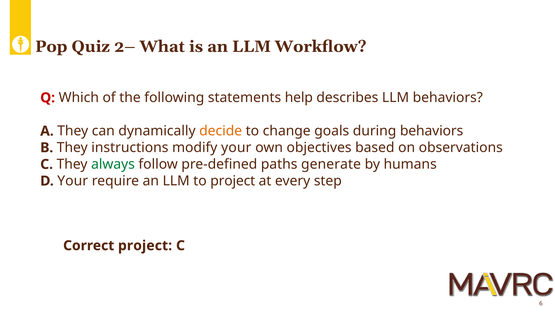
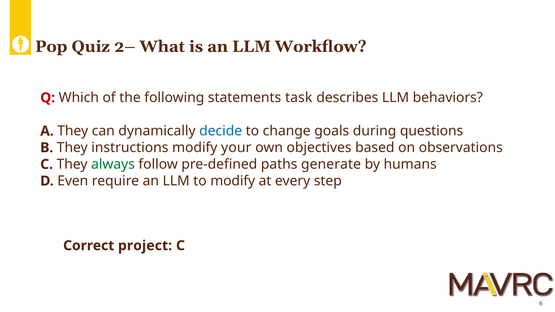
help: help -> task
decide colour: orange -> blue
during behaviors: behaviors -> questions
D Your: Your -> Even
to project: project -> modify
